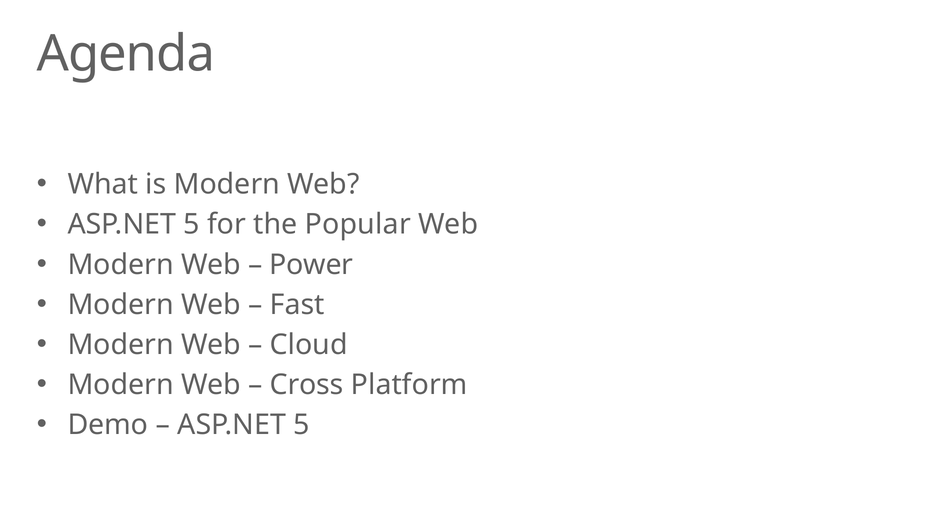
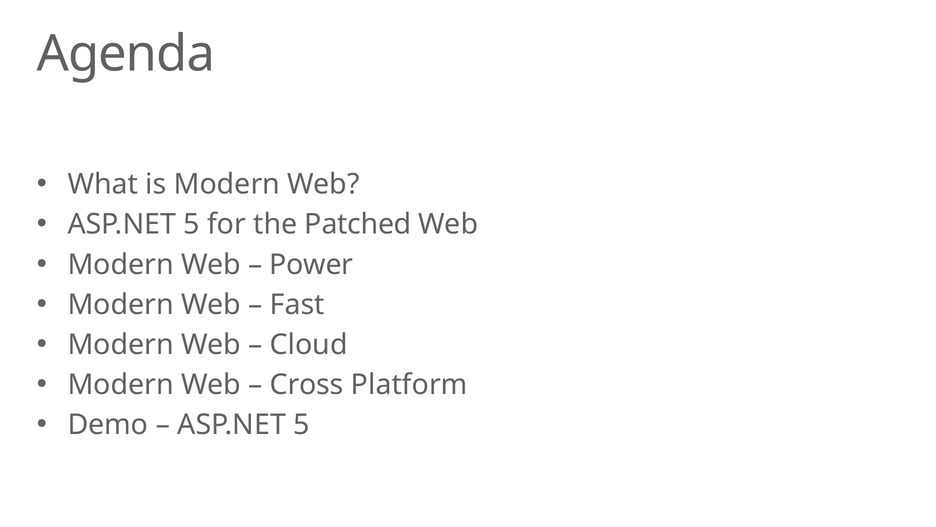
Popular: Popular -> Patched
